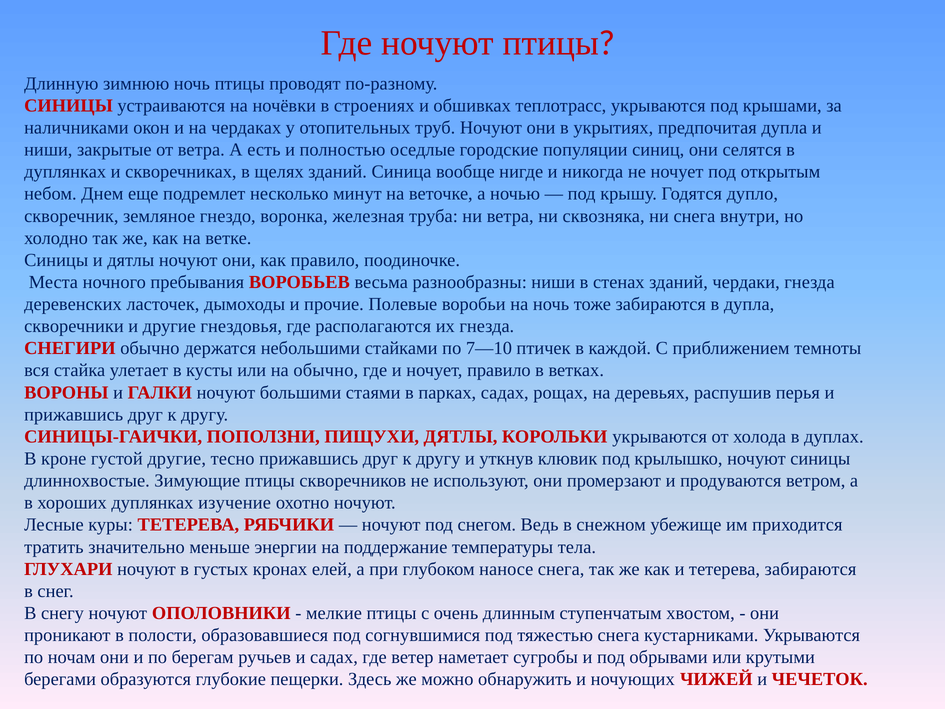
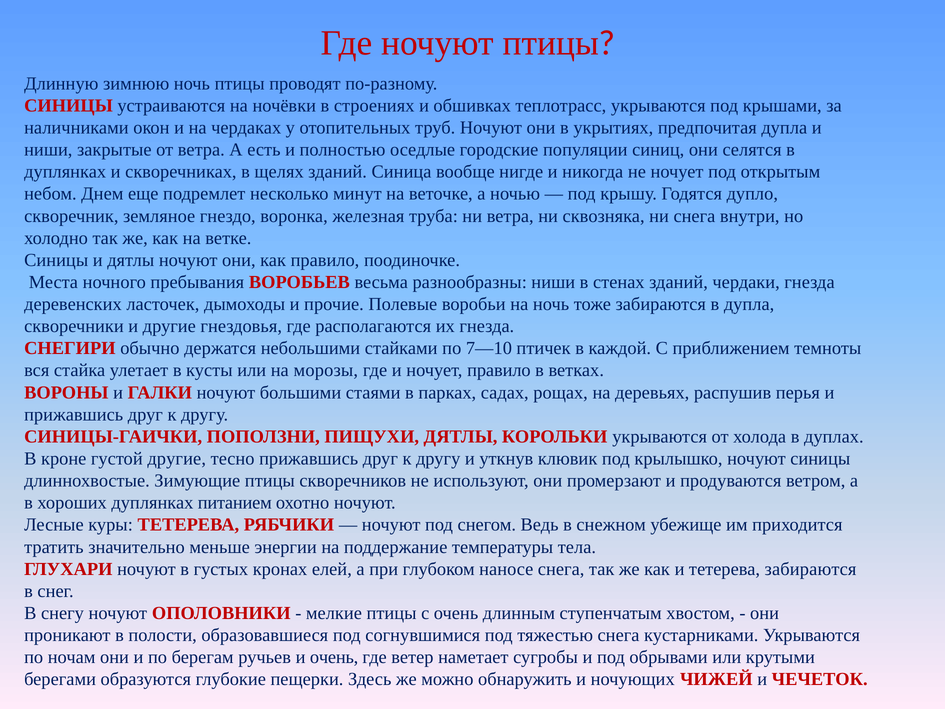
на обычно: обычно -> морозы
изучение: изучение -> питанием
и садах: садах -> очень
